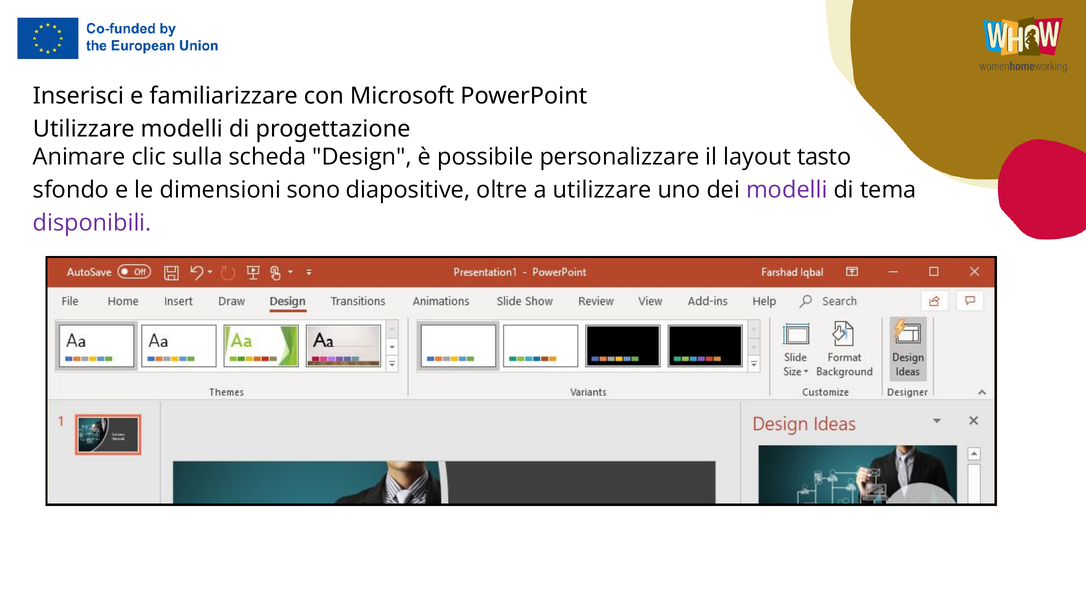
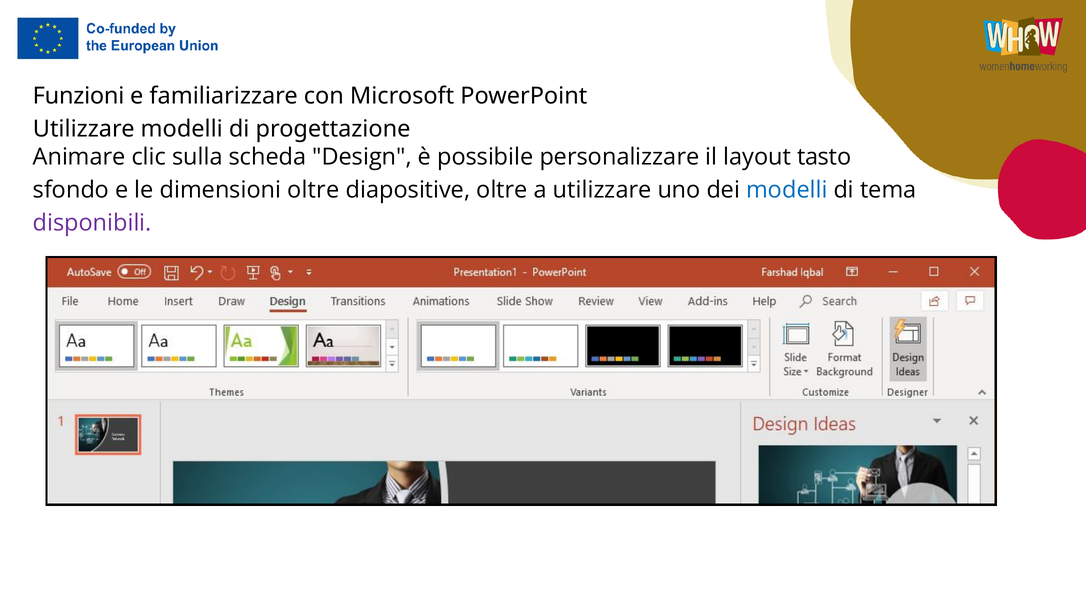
Inserisci: Inserisci -> Funzioni
dimensioni sono: sono -> oltre
modelli at (787, 190) colour: purple -> blue
